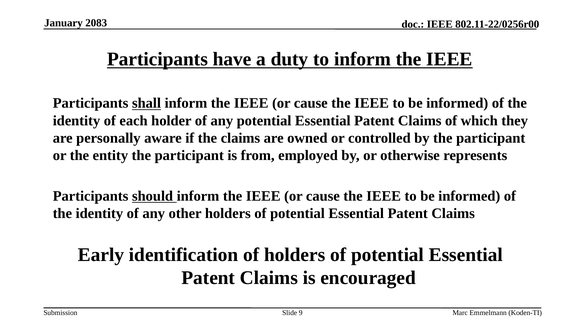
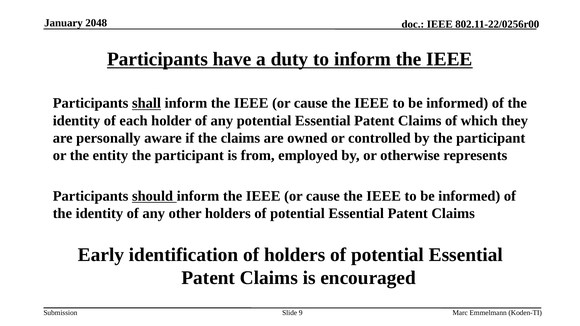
2083: 2083 -> 2048
